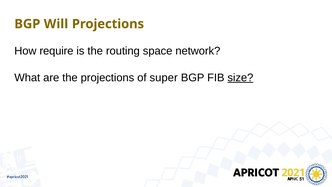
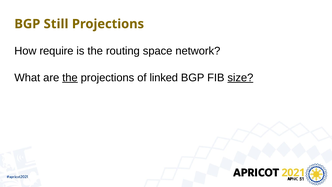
Will: Will -> Still
the at (70, 78) underline: none -> present
super: super -> linked
